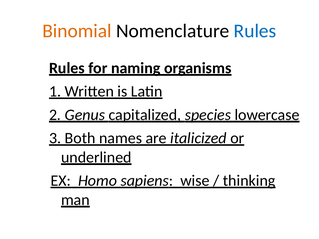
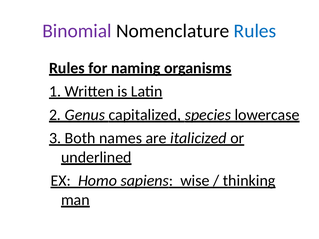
Binomial colour: orange -> purple
